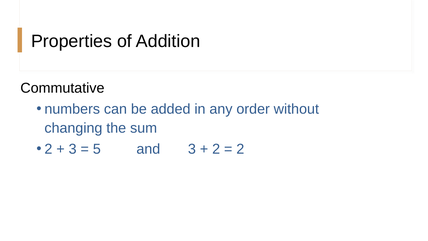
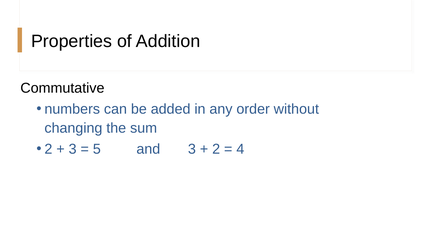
2 at (240, 149): 2 -> 4
